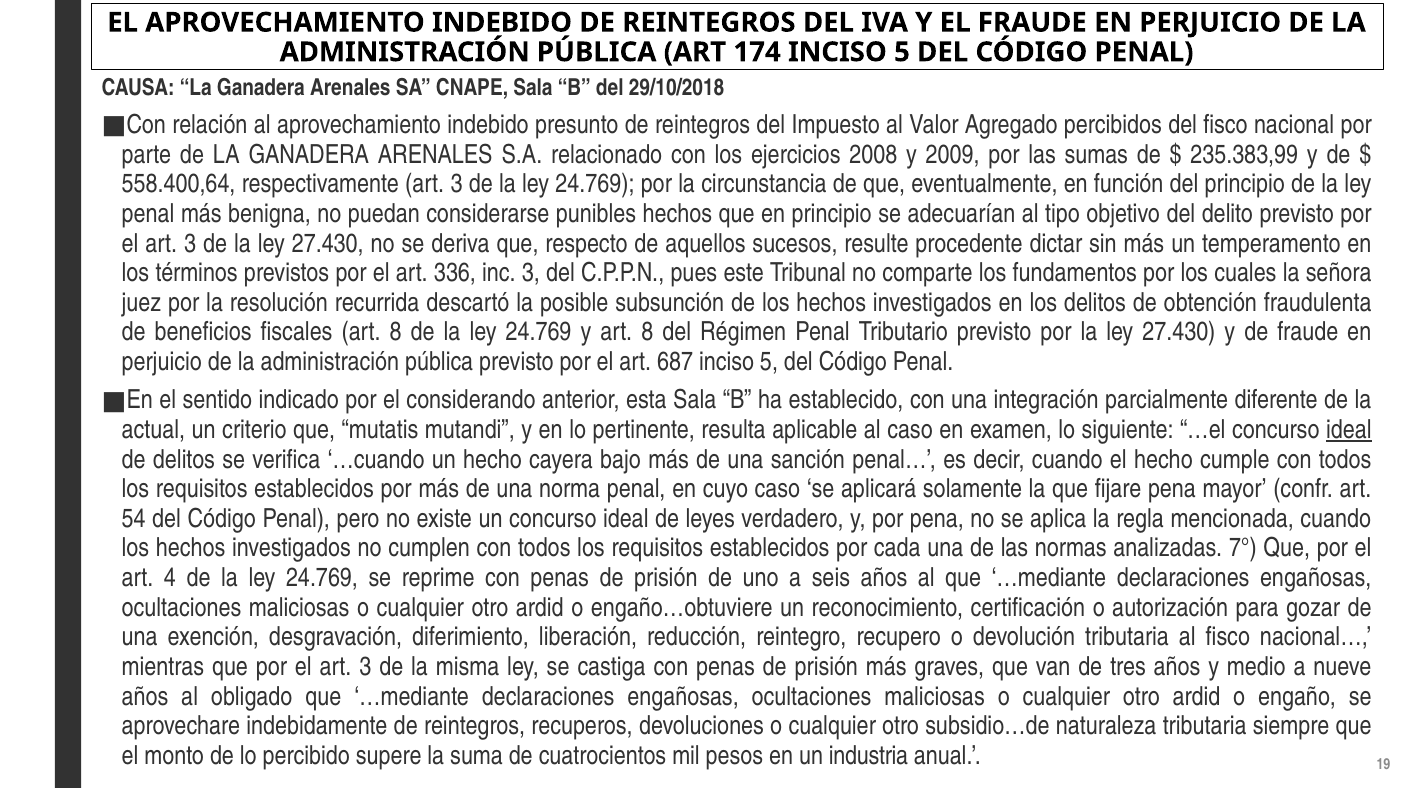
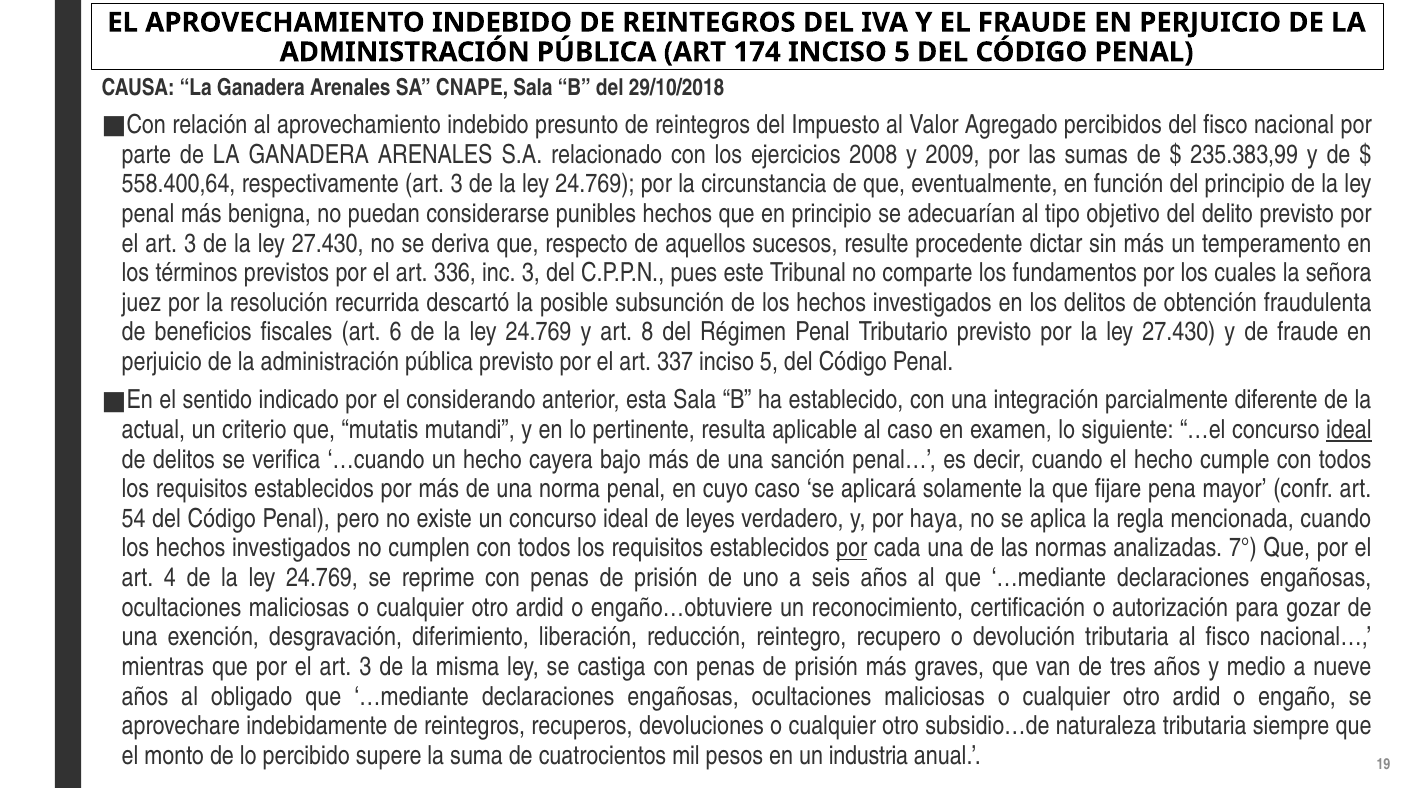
fiscales art 8: 8 -> 6
687: 687 -> 337
por pena: pena -> haya
por at (852, 548) underline: none -> present
